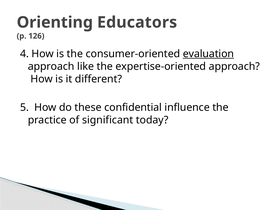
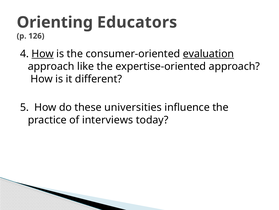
How at (43, 54) underline: none -> present
confidential: confidential -> universities
significant: significant -> interviews
